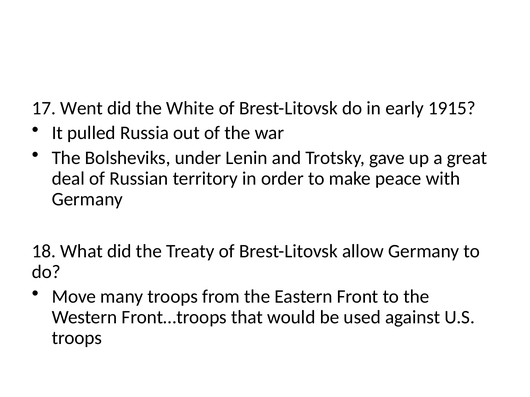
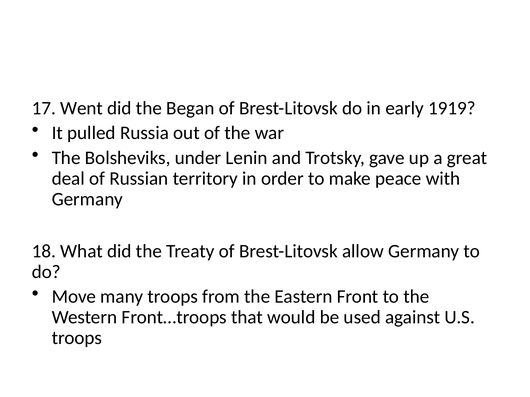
White: White -> Began
1915: 1915 -> 1919
